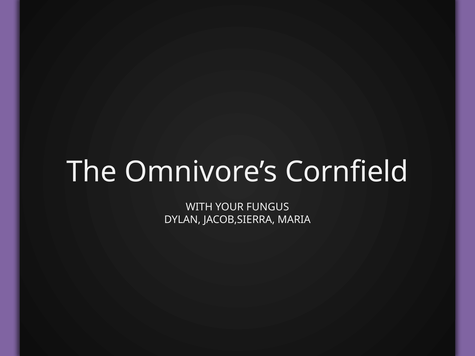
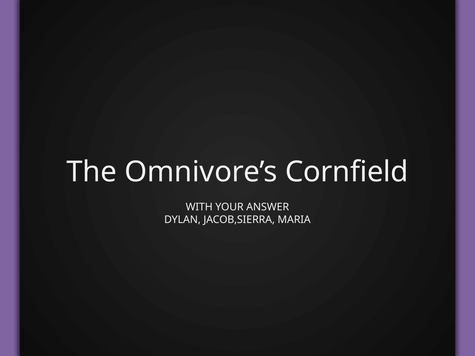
FUNGUS: FUNGUS -> ANSWER
